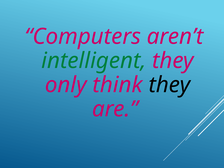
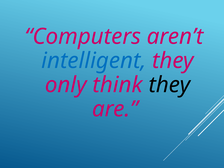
intelligent colour: green -> blue
